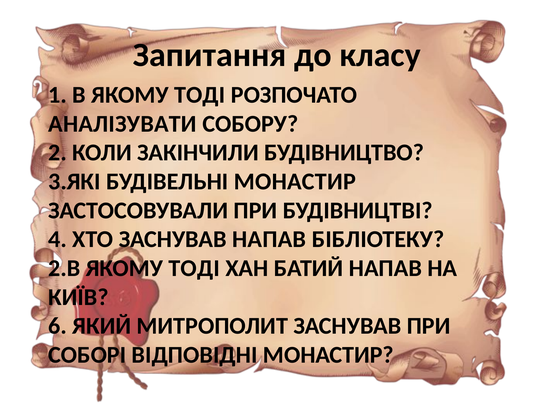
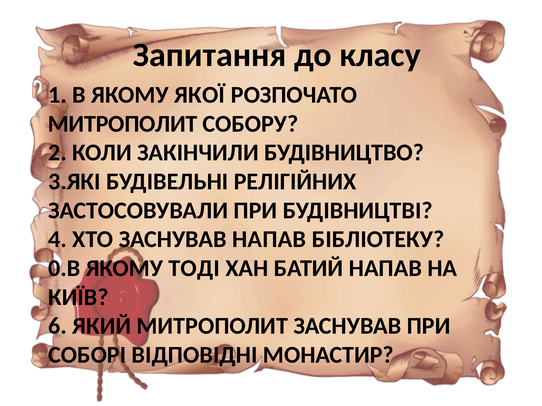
В ЯКОМУ ТОДІ: ТОДІ -> ЯКОЇ
АНАЛІЗУВАТИ at (122, 124): АНАЛІЗУВАТИ -> МИТРОПОЛИТ
БУДІВЕЛЬНІ МОНАСТИР: МОНАСТИР -> РЕЛІГІЙНИХ
2.В: 2.В -> 0.В
